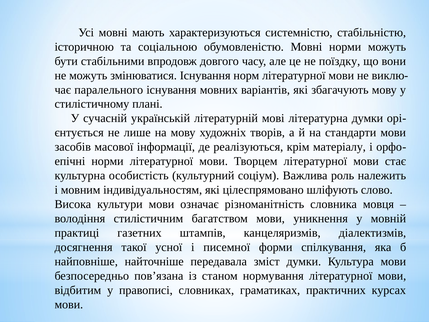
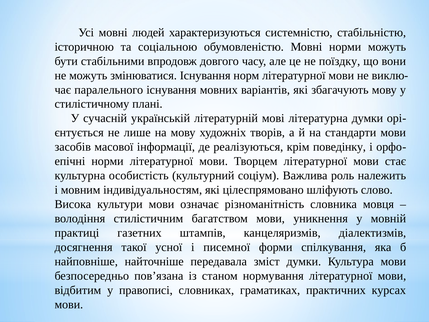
мають: мають -> людей
матеріалу: матеріалу -> поведінку
